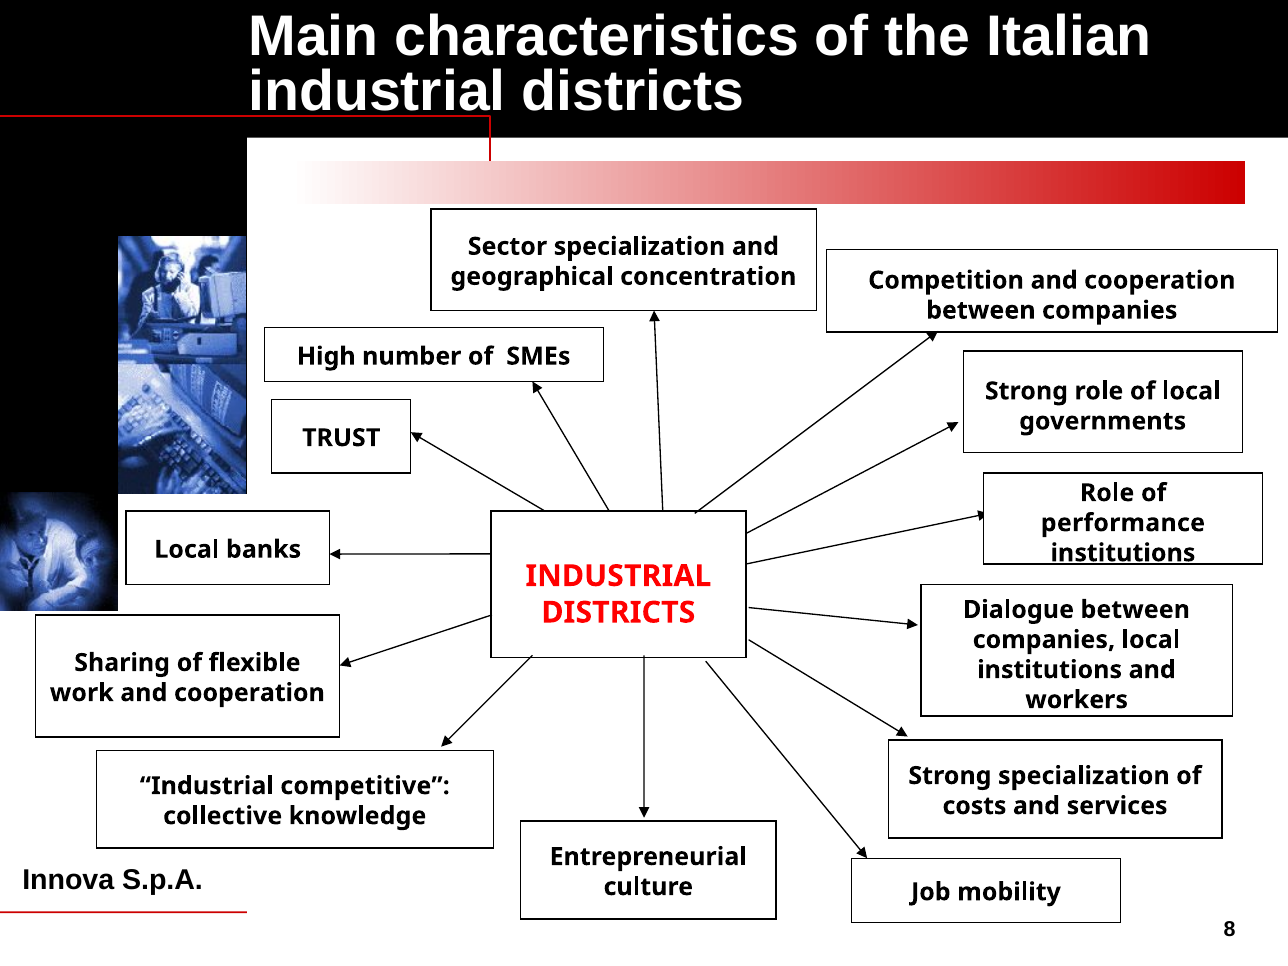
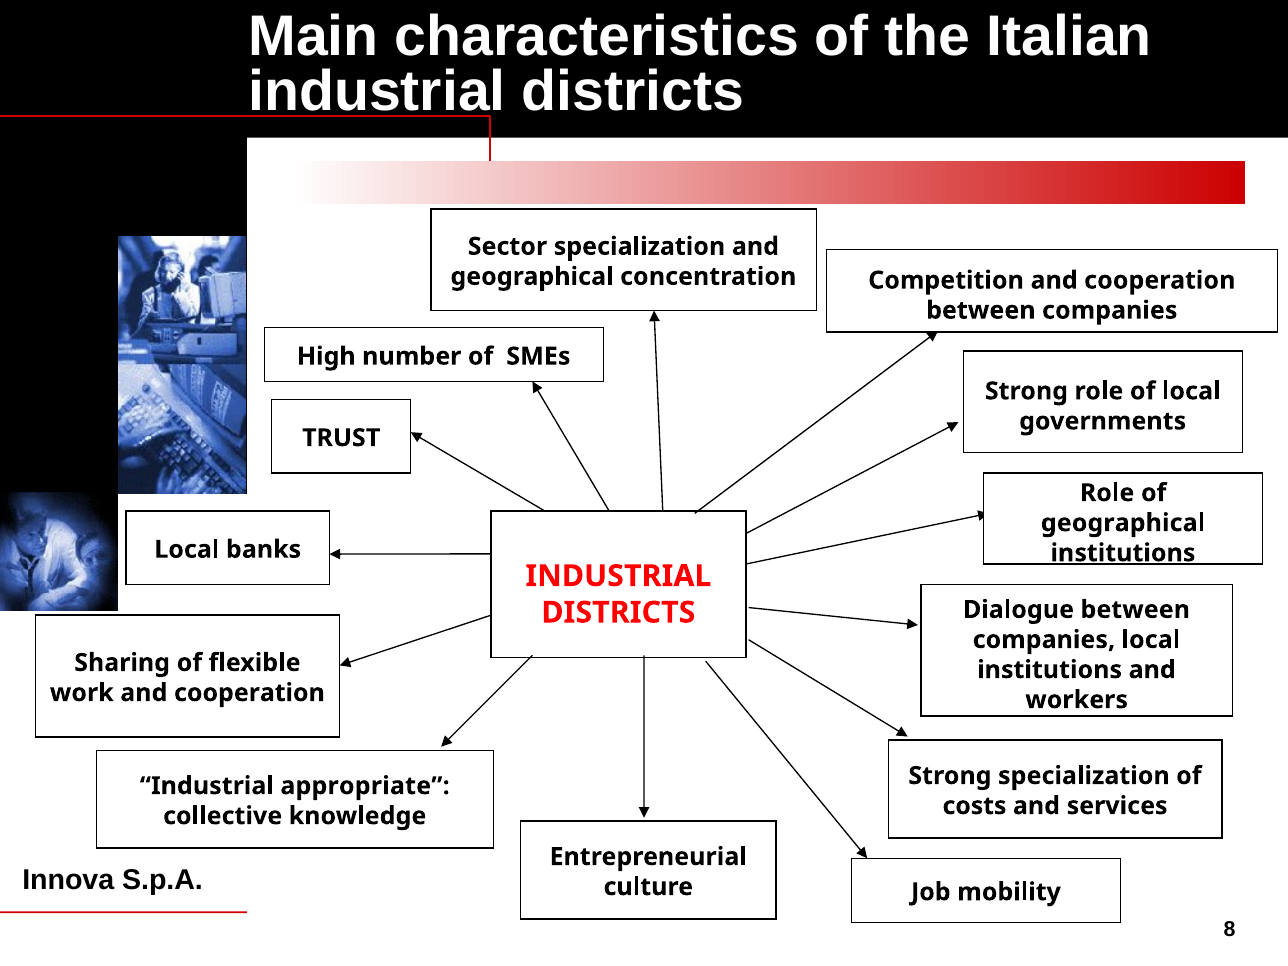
performance at (1123, 523): performance -> geographical
competitive: competitive -> appropriate
